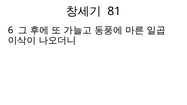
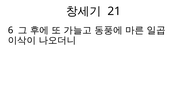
81: 81 -> 21
